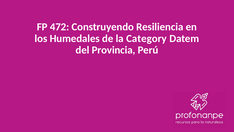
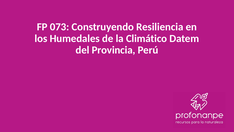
472: 472 -> 073
Category: Category -> Climático
